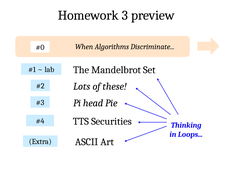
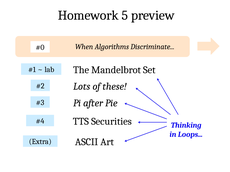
3: 3 -> 5
head: head -> after
